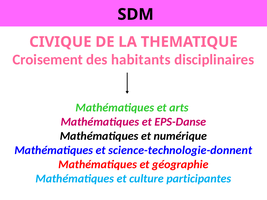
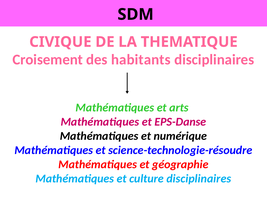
science-technologie-donnent: science-technologie-donnent -> science-technologie-résoudre
culture participantes: participantes -> disciplinaires
